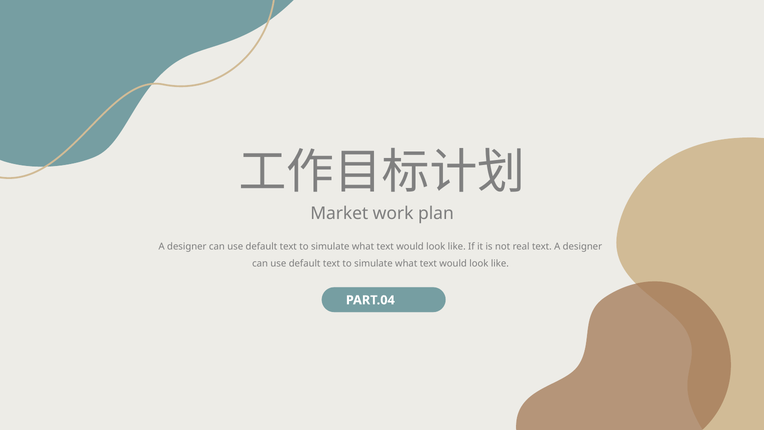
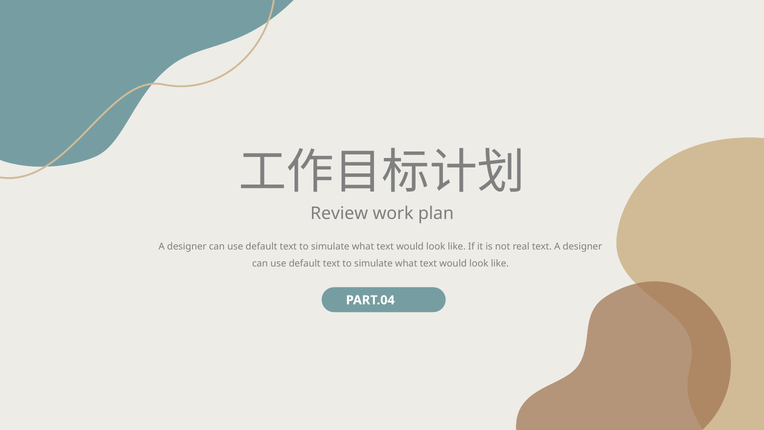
Market: Market -> Review
